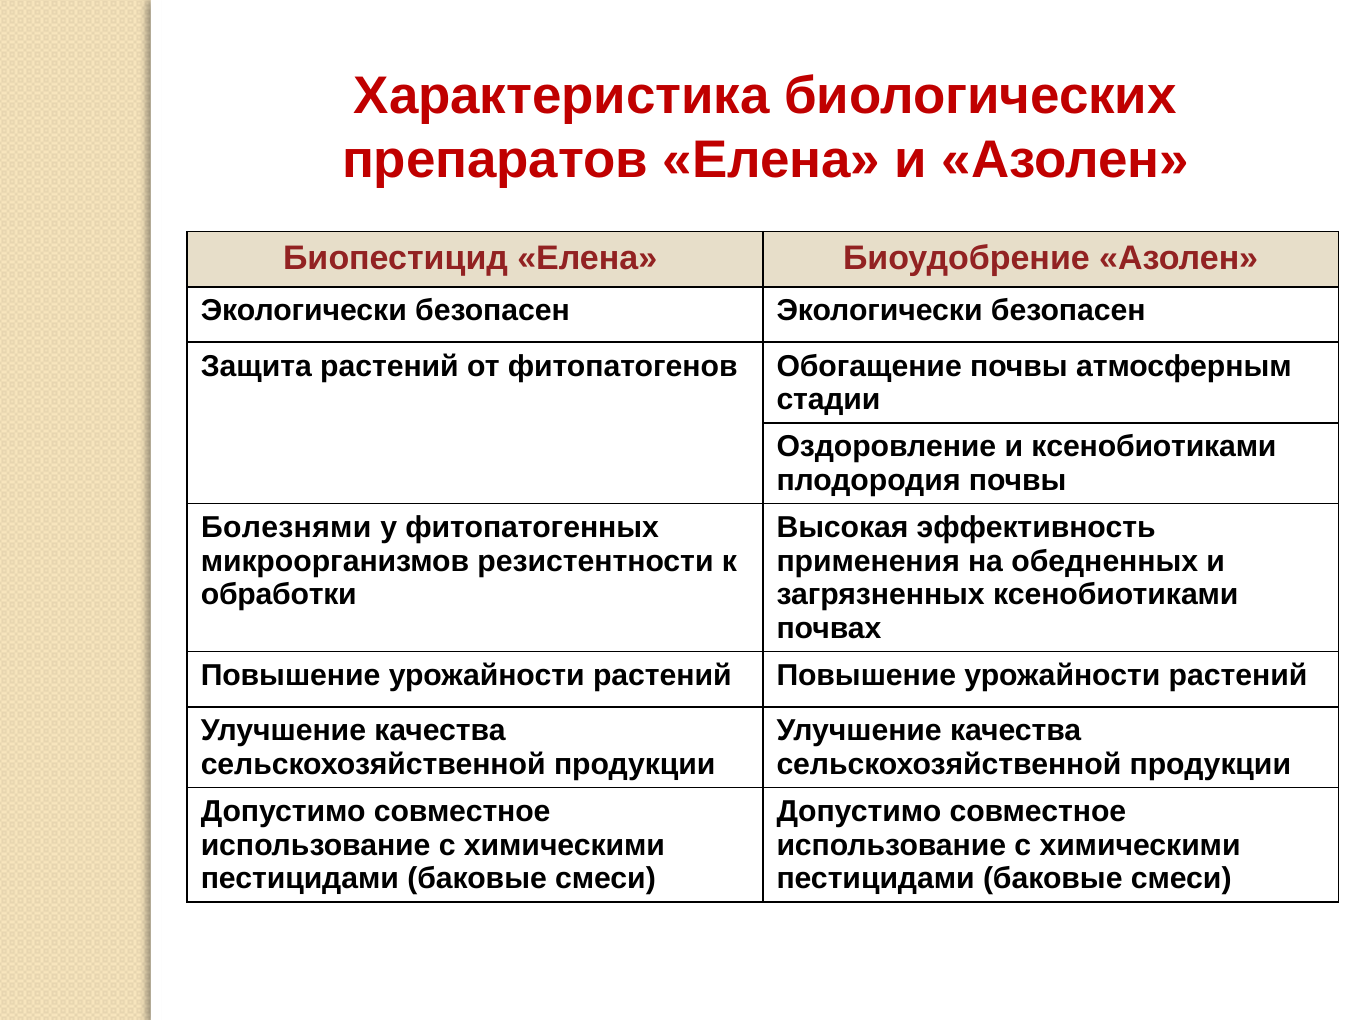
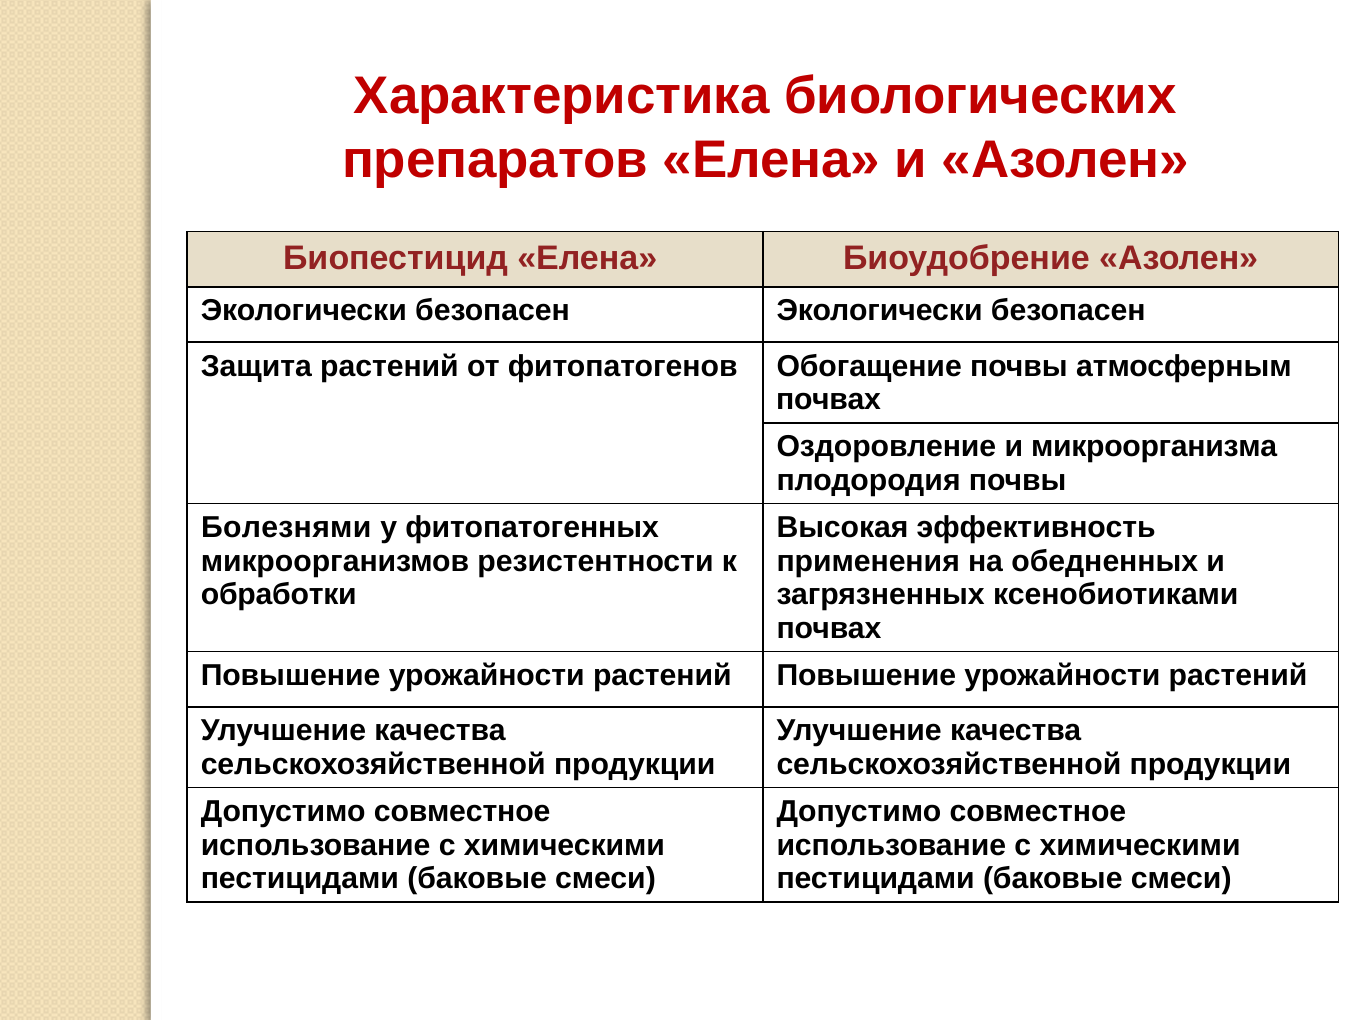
стадии at (828, 400): стадии -> почвах
и ксенобиотиками: ксенобиотиками -> микроорганизма
